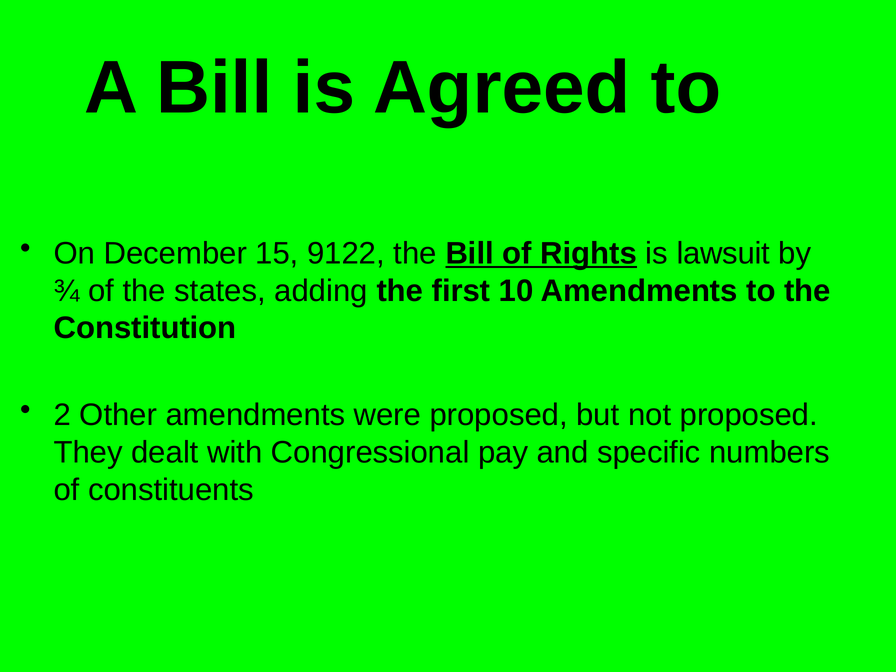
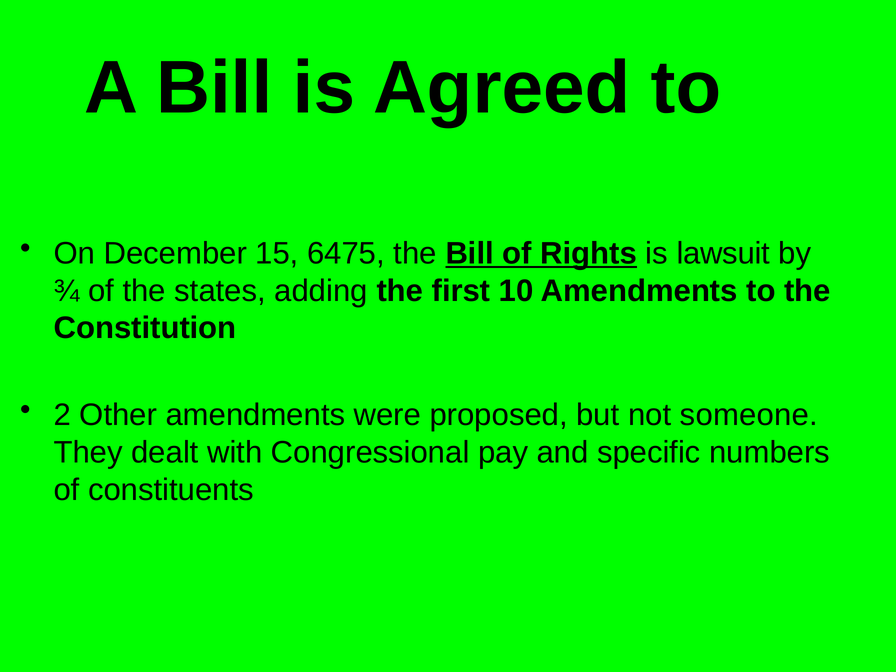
9122: 9122 -> 6475
not proposed: proposed -> someone
